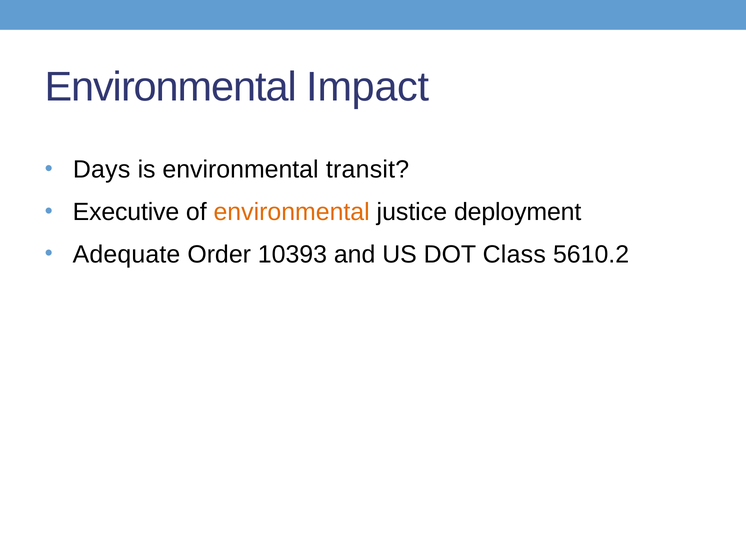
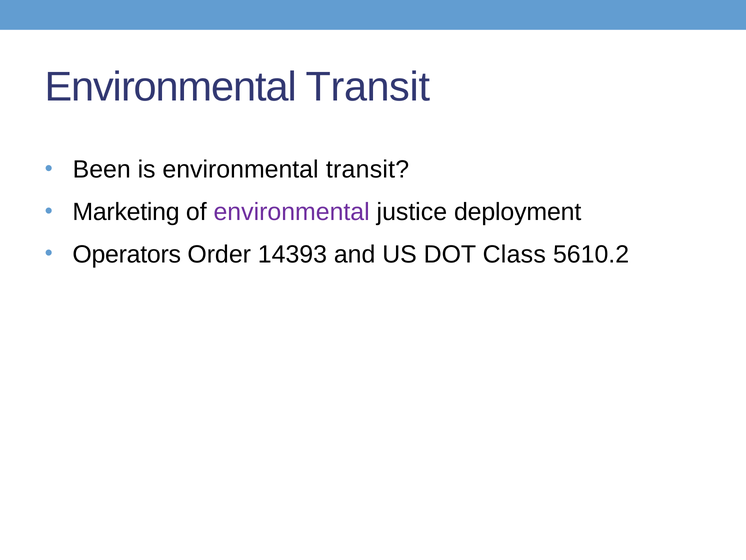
Impact at (368, 87): Impact -> Transit
Days: Days -> Been
Executive: Executive -> Marketing
environmental at (292, 212) colour: orange -> purple
Adequate: Adequate -> Operators
10393: 10393 -> 14393
